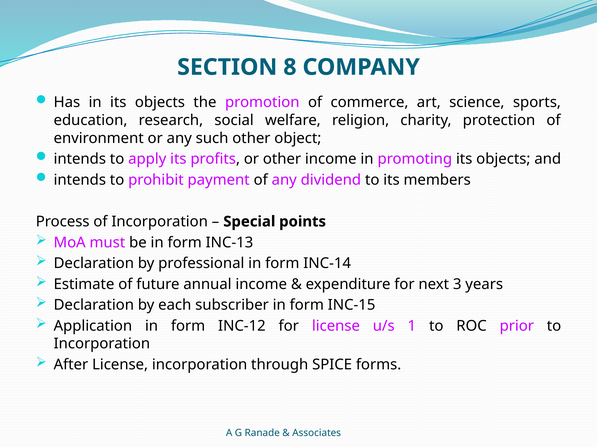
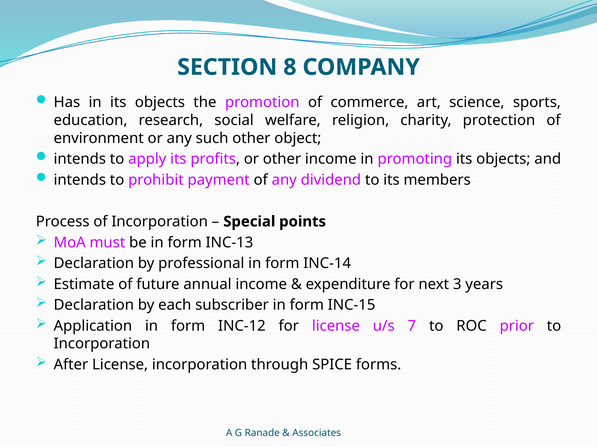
1: 1 -> 7
